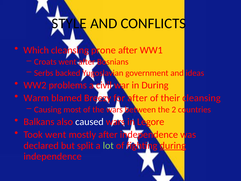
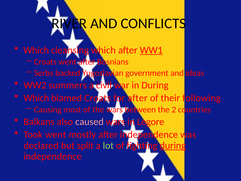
STYLE: STYLE -> RIVER
cleansing prone: prone -> which
WW1 underline: none -> present
problems: problems -> summers
Warm at (36, 98): Warm -> Which
blamed Breezy: Breezy -> Croats
their cleansing: cleansing -> following
caused colour: white -> pink
